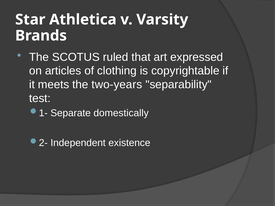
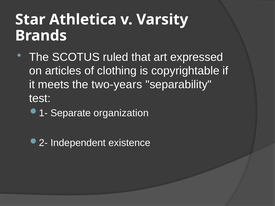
domestically: domestically -> organization
